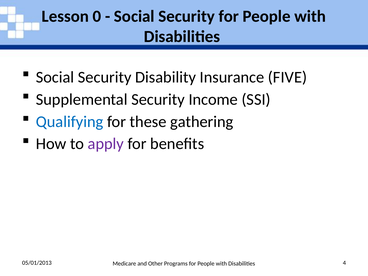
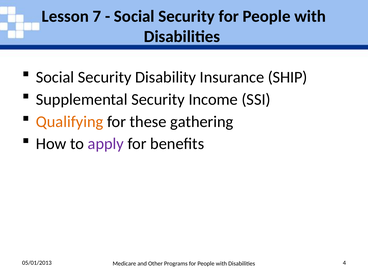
0: 0 -> 7
FIVE: FIVE -> SHIP
Qualifying colour: blue -> orange
